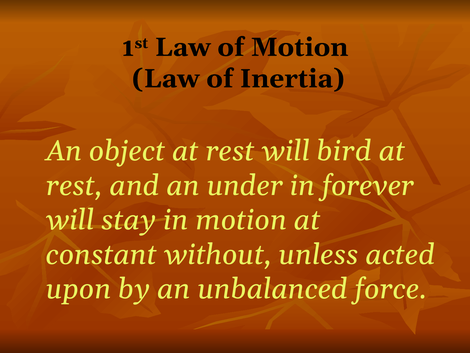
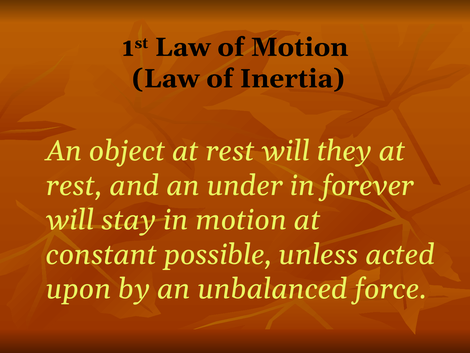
bird: bird -> they
without: without -> possible
